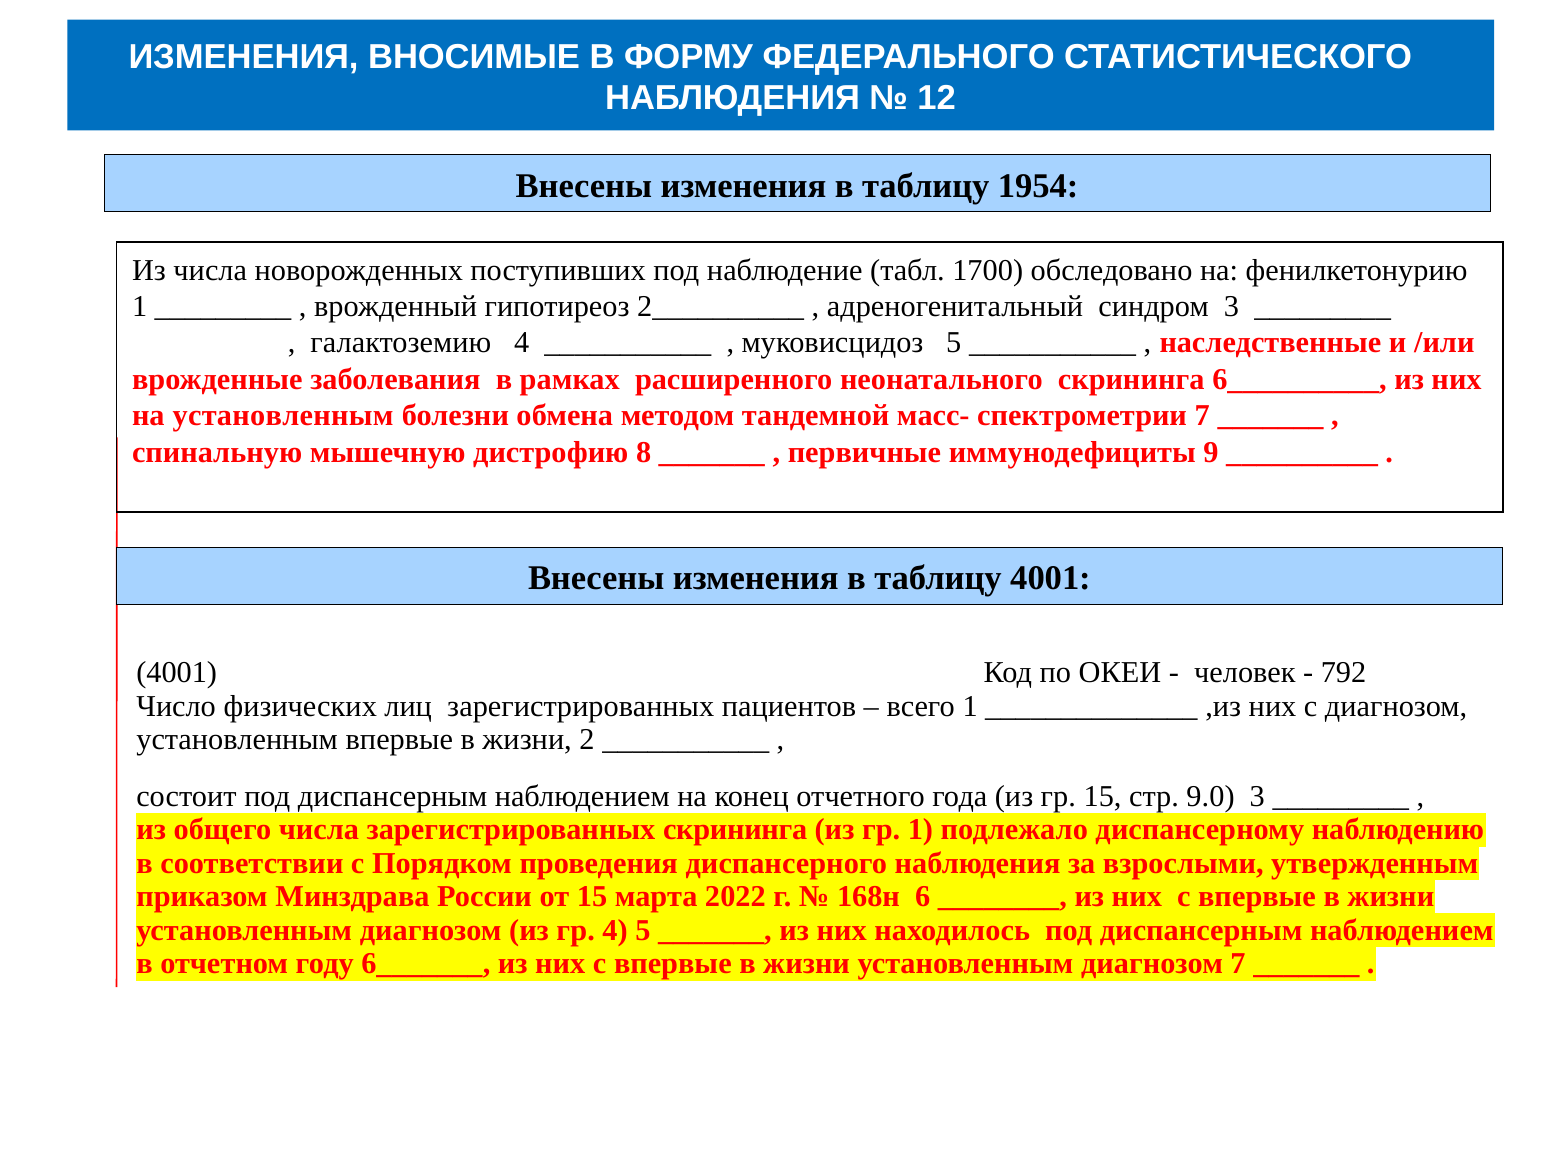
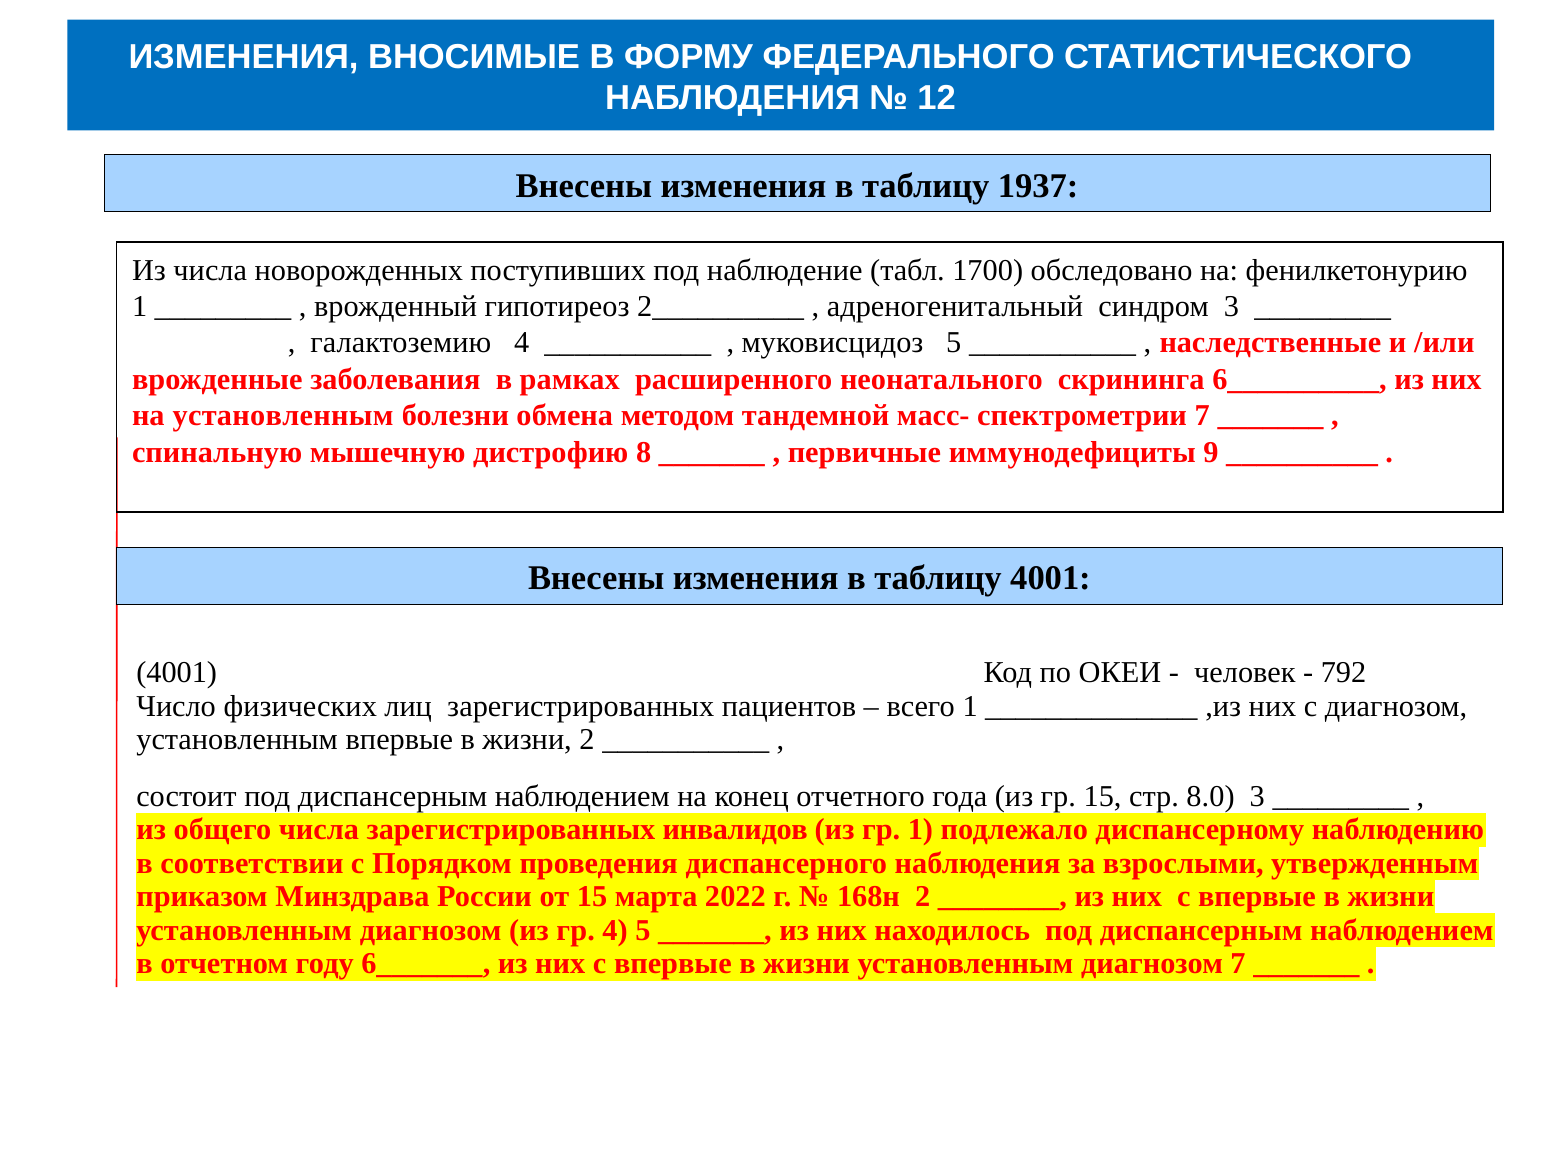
1954: 1954 -> 1937
9.0: 9.0 -> 8.0
зарегистрированных скрининга: скрининга -> инвалидов
168н 6: 6 -> 2
